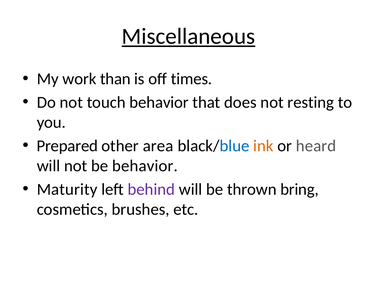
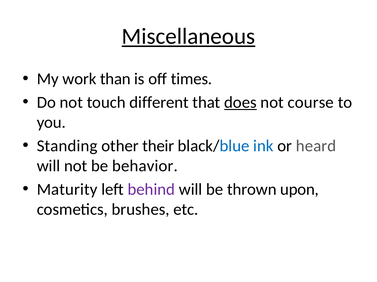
touch behavior: behavior -> different
does underline: none -> present
resting: resting -> course
Prepared: Prepared -> Standing
area: area -> their
ink colour: orange -> blue
bring: bring -> upon
